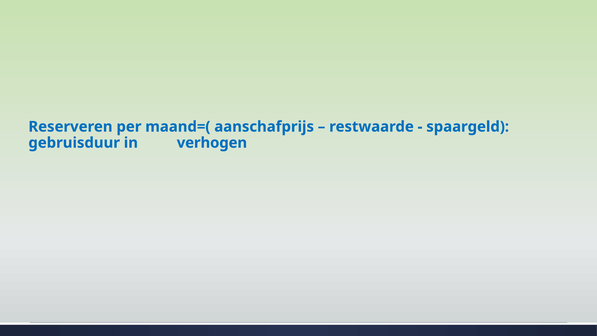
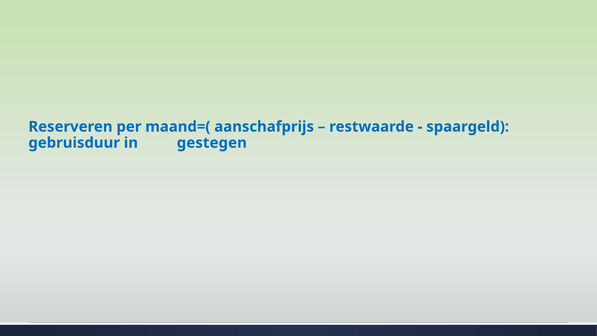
verhogen: verhogen -> gestegen
